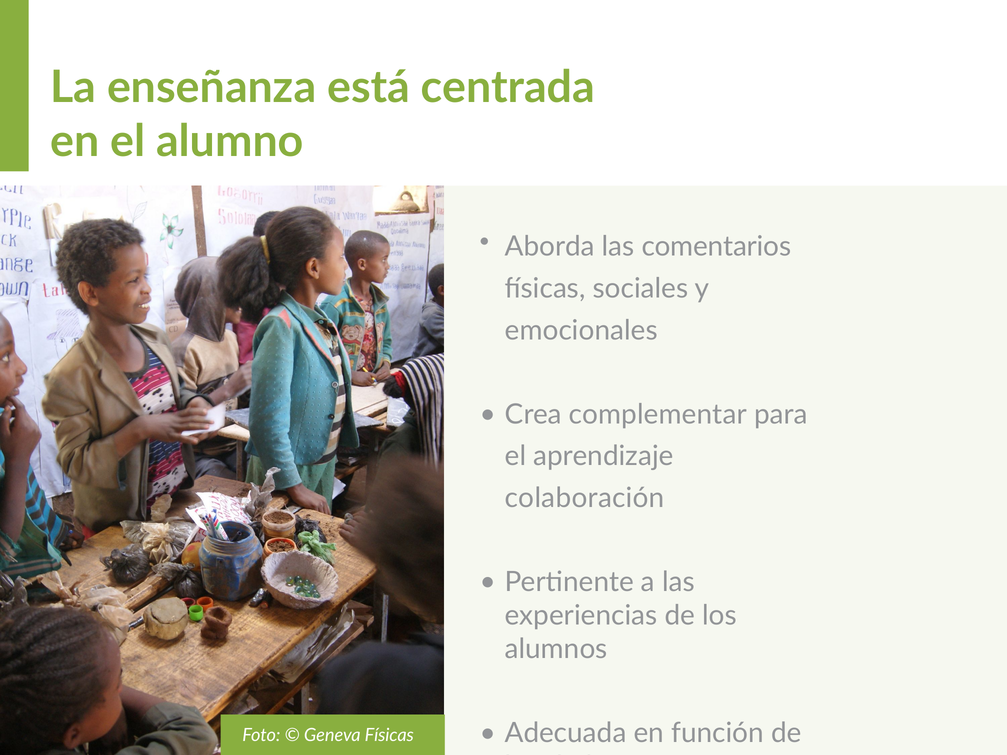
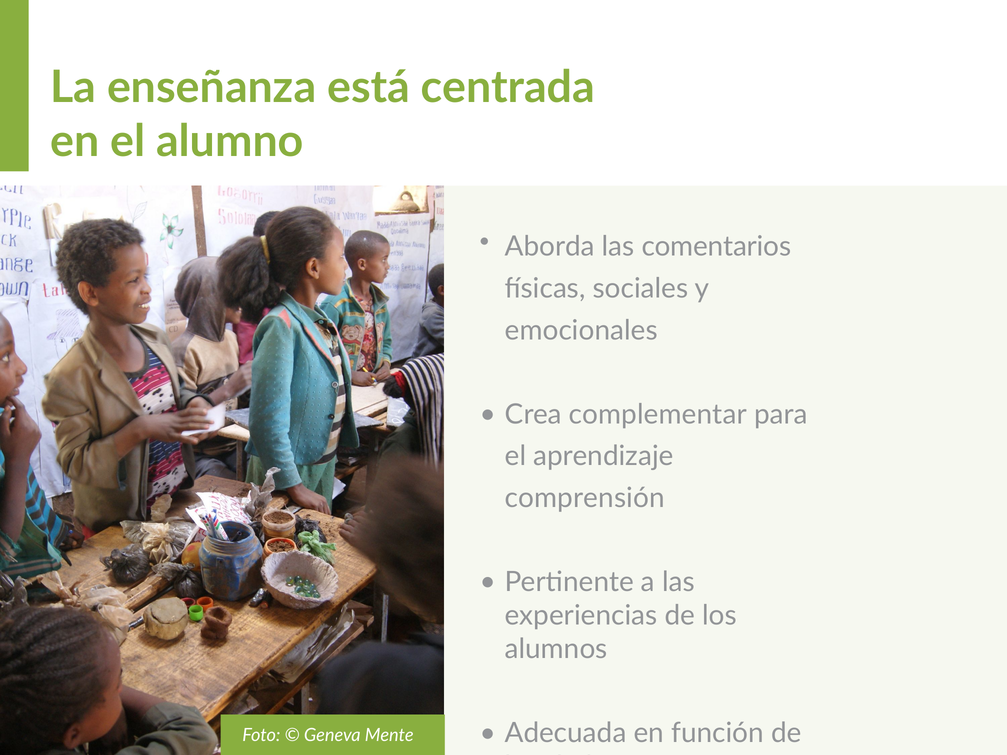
colaboración: colaboración -> comprensión
Geneva Físicas: Físicas -> Mente
